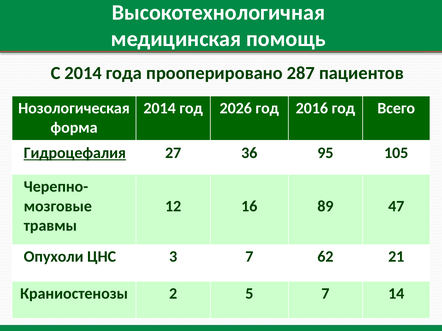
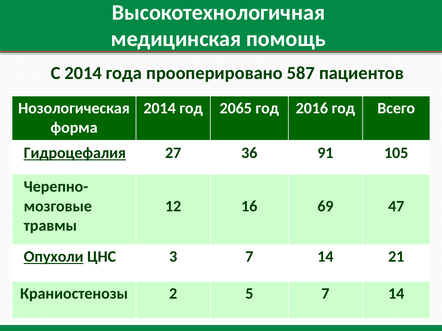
287: 287 -> 587
2026: 2026 -> 2065
95: 95 -> 91
89: 89 -> 69
Опухоли underline: none -> present
3 7 62: 62 -> 14
